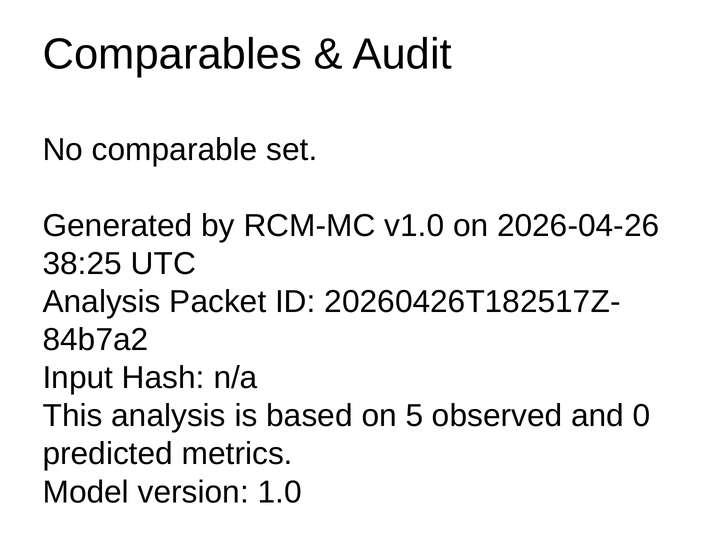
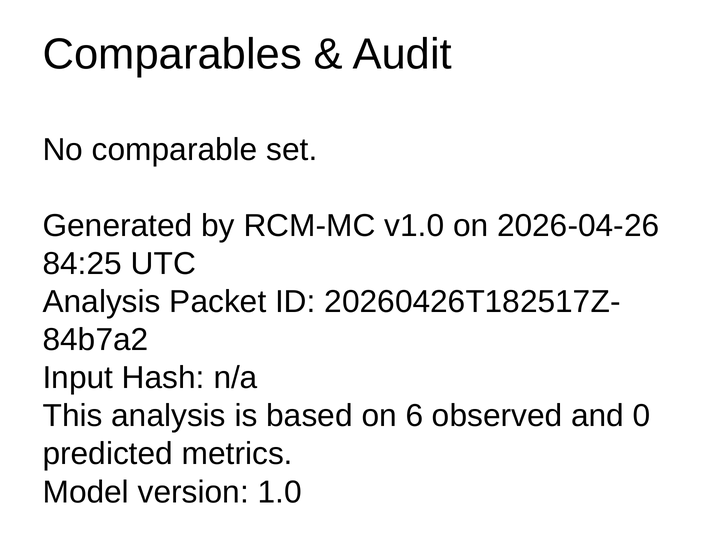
38:25: 38:25 -> 84:25
5: 5 -> 6
